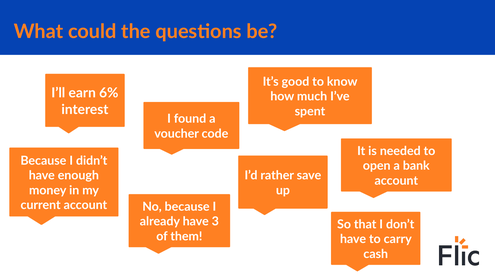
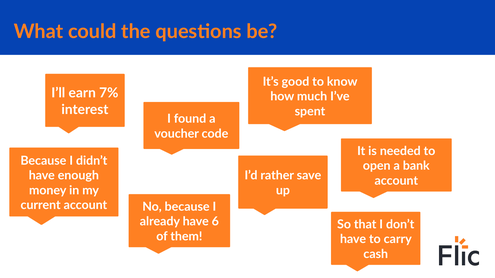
6%: 6% -> 7%
3: 3 -> 6
